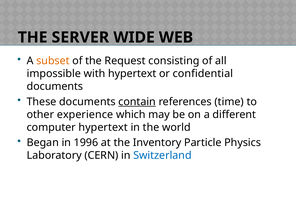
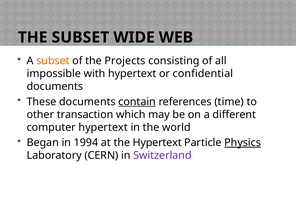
THE SERVER: SERVER -> SUBSET
Request: Request -> Projects
experience: experience -> transaction
1996: 1996 -> 1994
the Inventory: Inventory -> Hypertext
Physics underline: none -> present
Switzerland colour: blue -> purple
